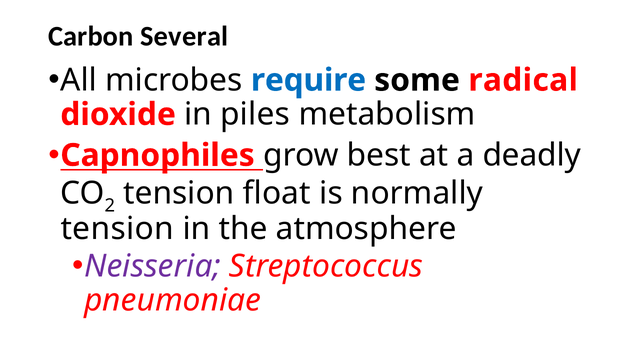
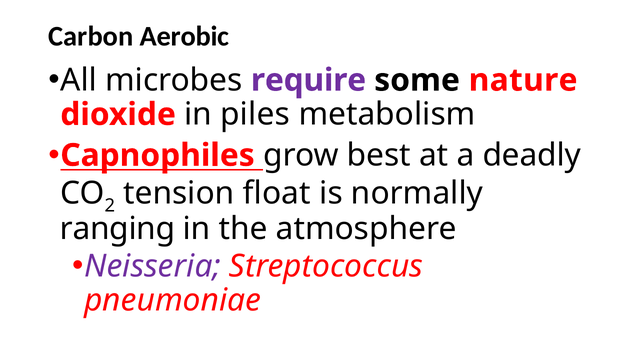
Several: Several -> Aerobic
require colour: blue -> purple
radical: radical -> nature
tension at (117, 229): tension -> ranging
